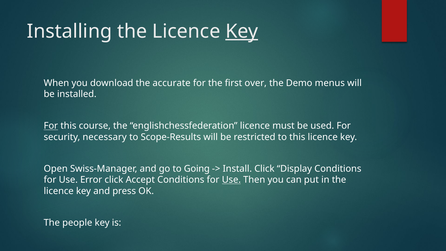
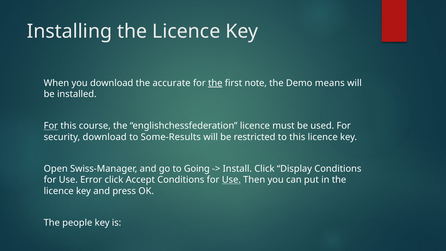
Key at (242, 31) underline: present -> none
the at (215, 83) underline: none -> present
over: over -> note
menus: menus -> means
security necessary: necessary -> download
Scope-Results: Scope-Results -> Some-Results
